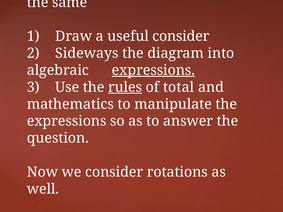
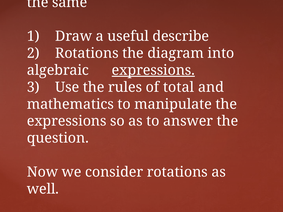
useful consider: consider -> describe
2 Sideways: Sideways -> Rotations
rules underline: present -> none
